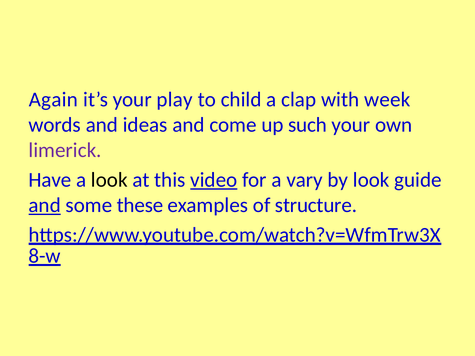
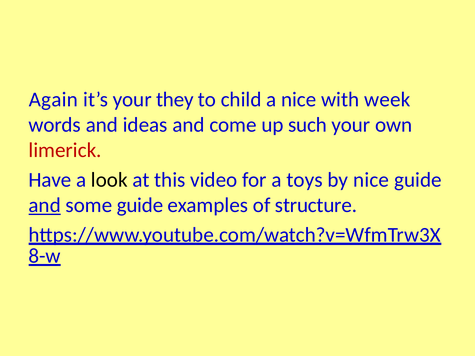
play: play -> they
a clap: clap -> nice
limerick colour: purple -> red
video underline: present -> none
vary: vary -> toys
by look: look -> nice
some these: these -> guide
